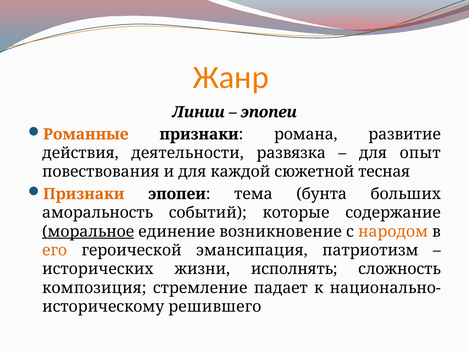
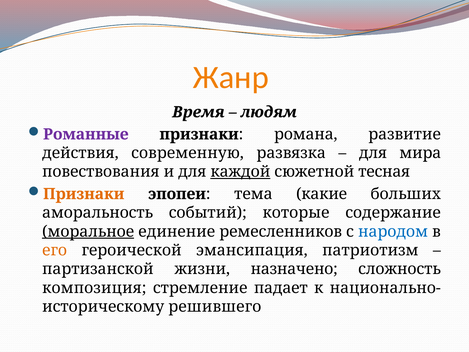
Линии: Линии -> Время
эпопеи at (269, 112): эпопеи -> людям
Романные colour: orange -> purple
деятельности: деятельности -> современную
опыт: опыт -> мира
каждой underline: none -> present
бунта: бунта -> какие
возникновение: возникновение -> ремесленников
народом colour: orange -> blue
исторических: исторических -> партизанской
исполнять: исполнять -> назначено
